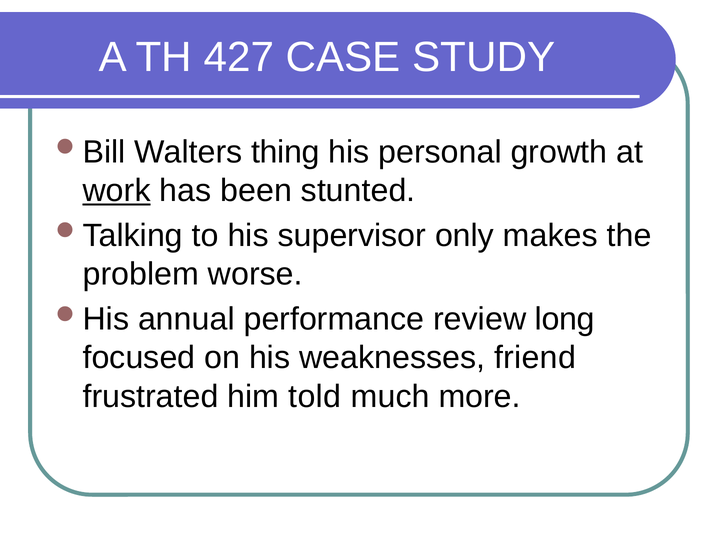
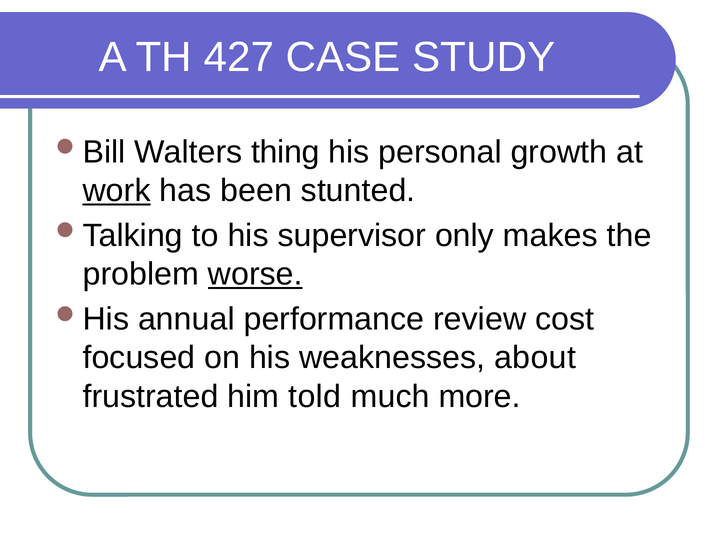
worse underline: none -> present
long: long -> cost
friend: friend -> about
